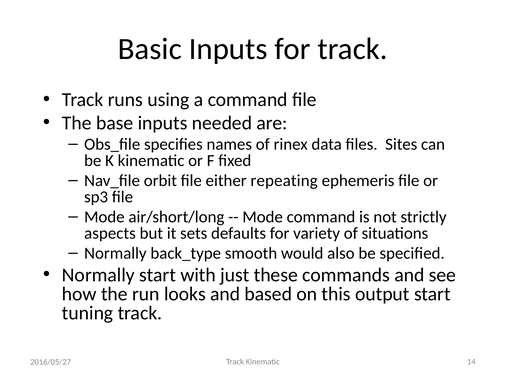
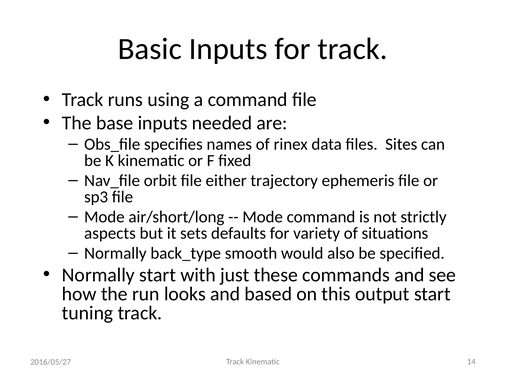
repeating: repeating -> trajectory
